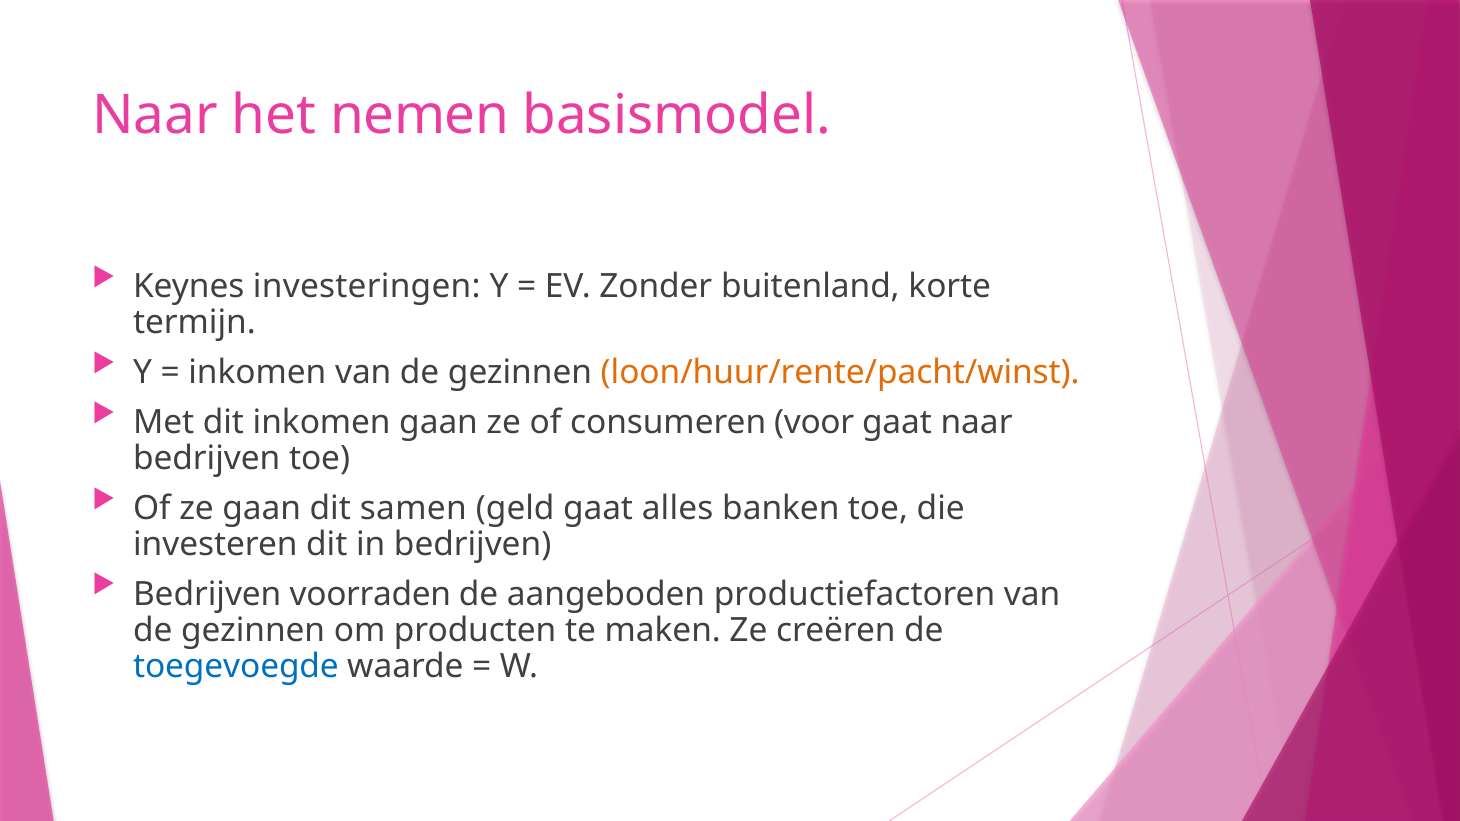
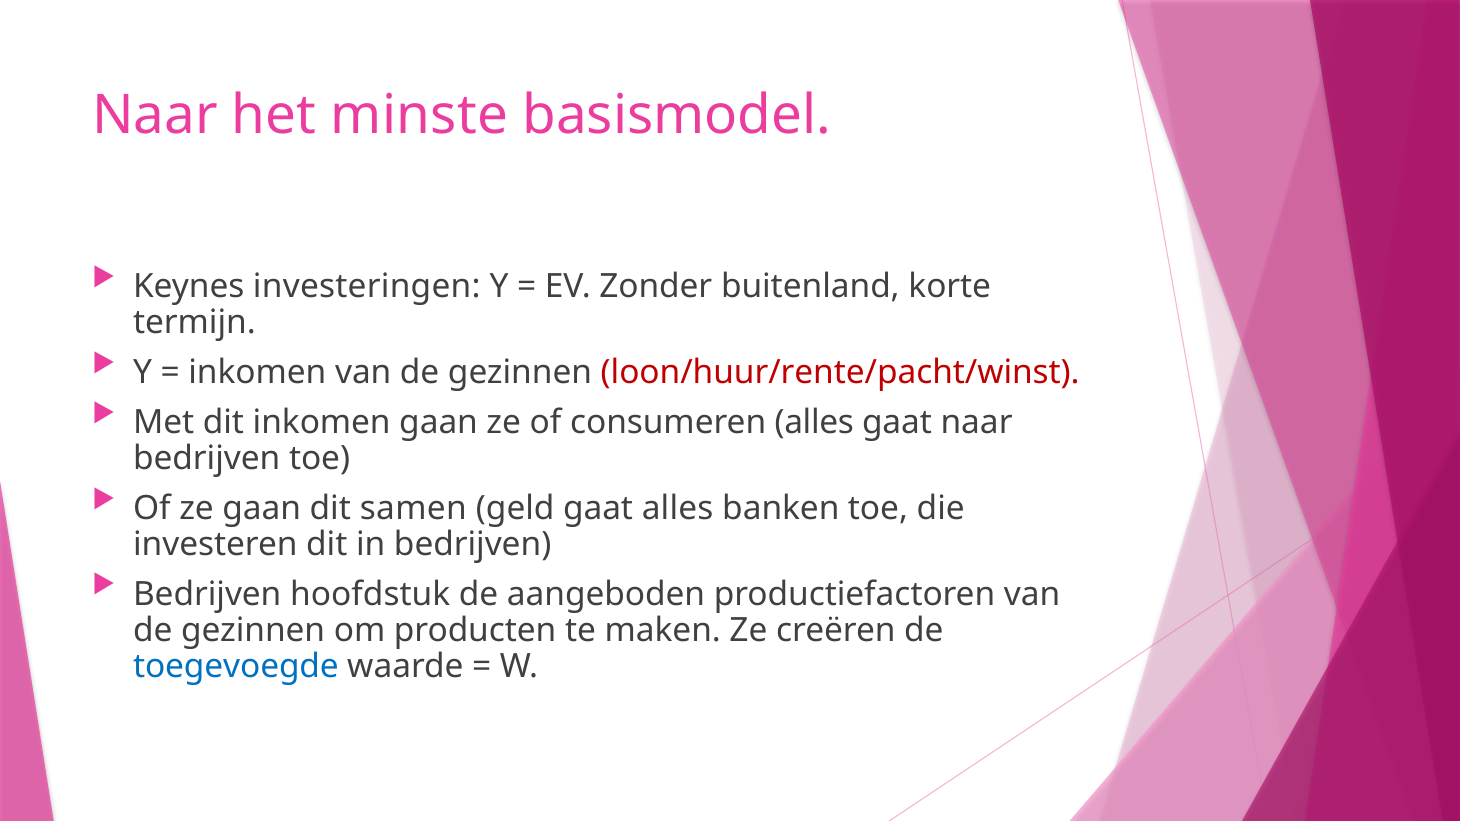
nemen: nemen -> minste
loon/huur/rente/pacht/winst colour: orange -> red
consumeren voor: voor -> alles
voorraden: voorraden -> hoofdstuk
